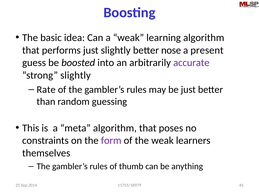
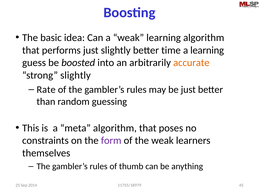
nose: nose -> time
a present: present -> learning
accurate colour: purple -> orange
